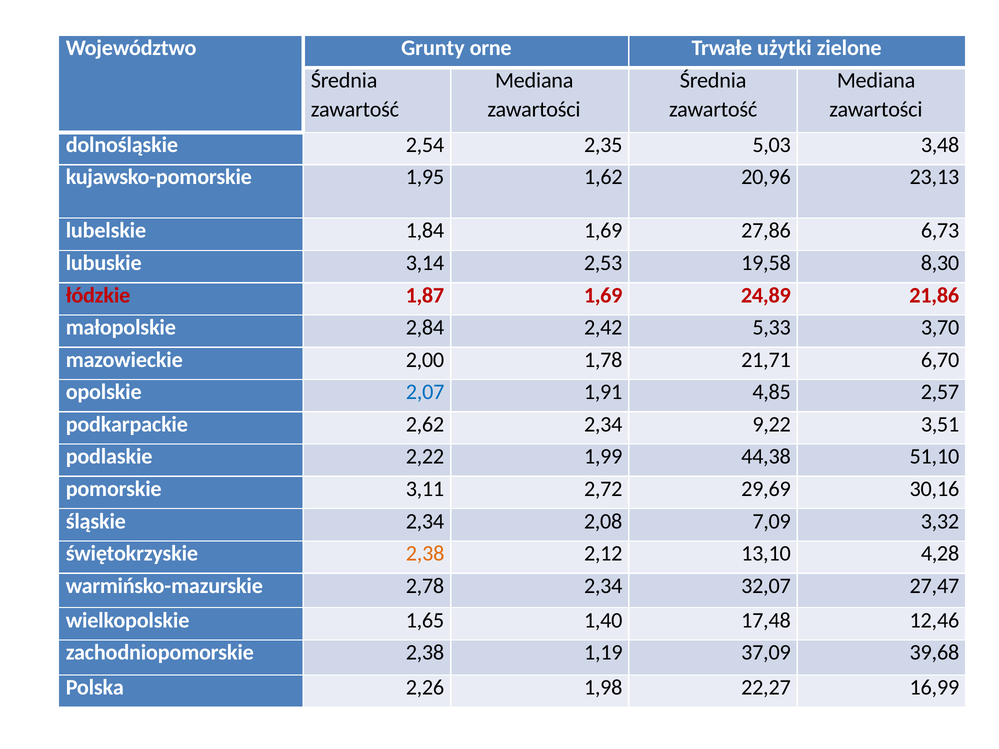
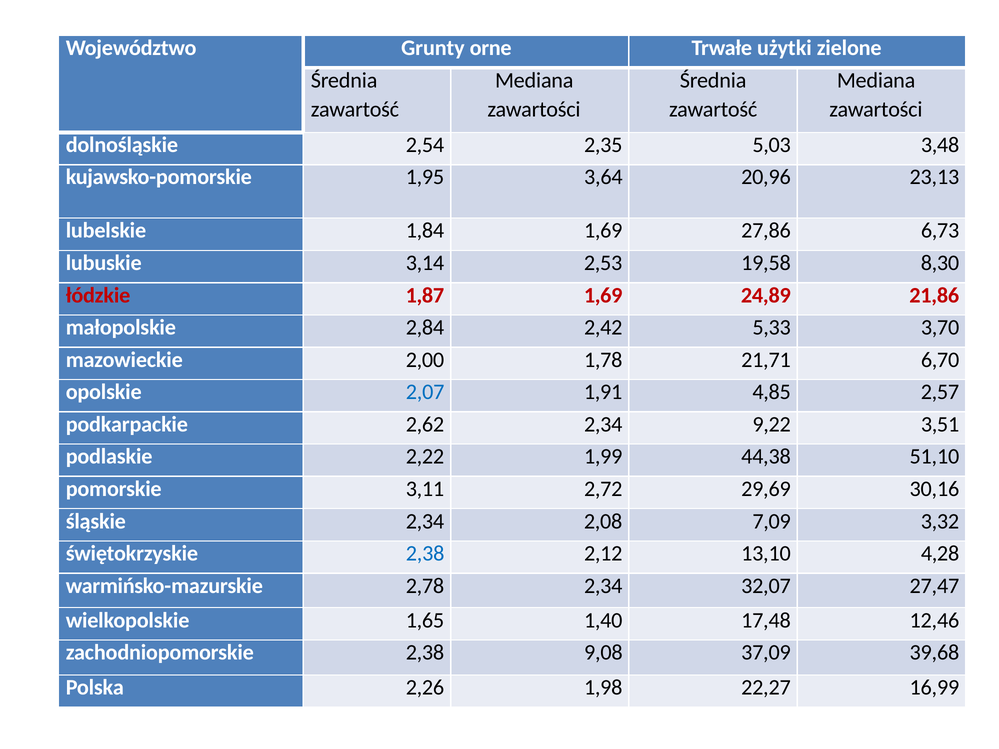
1,62: 1,62 -> 3,64
2,38 at (425, 554) colour: orange -> blue
1,19: 1,19 -> 9,08
